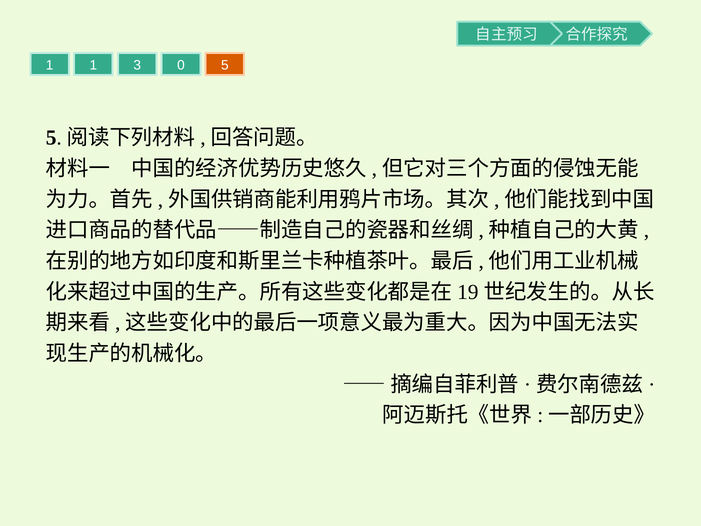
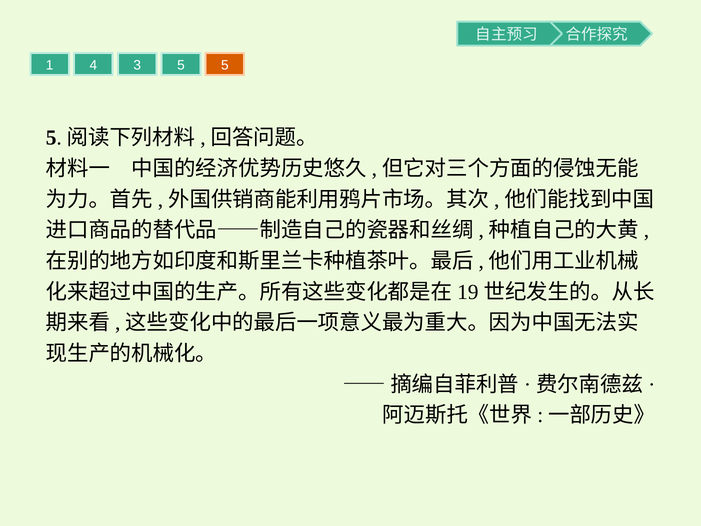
1 1: 1 -> 4
3 0: 0 -> 5
